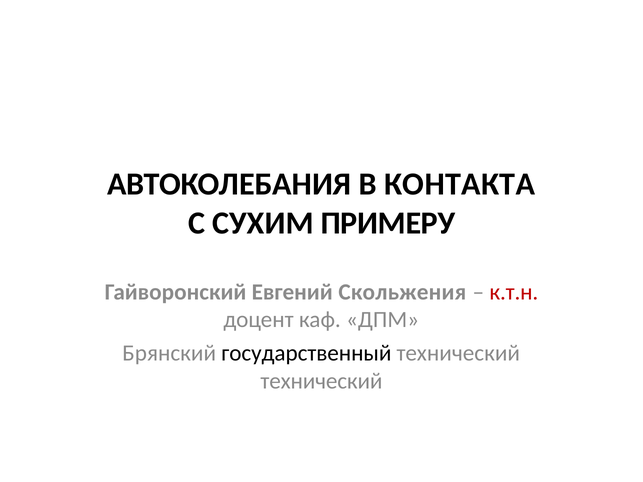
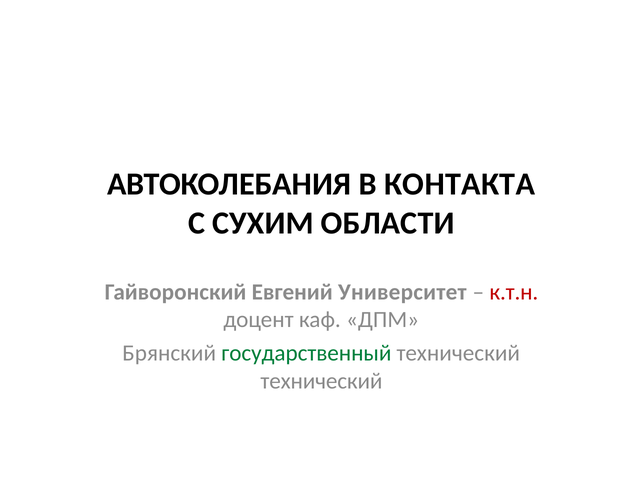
ПРИМЕРУ: ПРИМЕРУ -> ОБЛАСТИ
Скольжения: Скольжения -> Университет
государственный colour: black -> green
